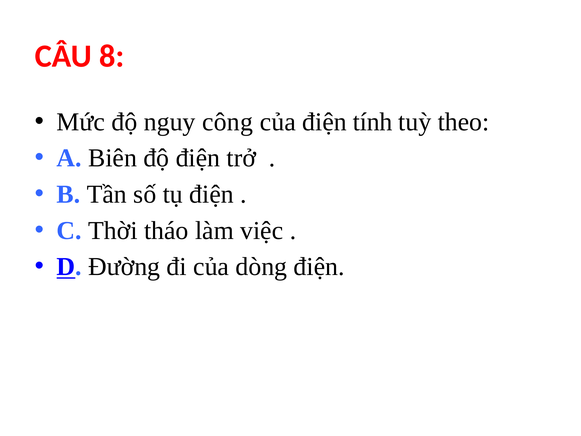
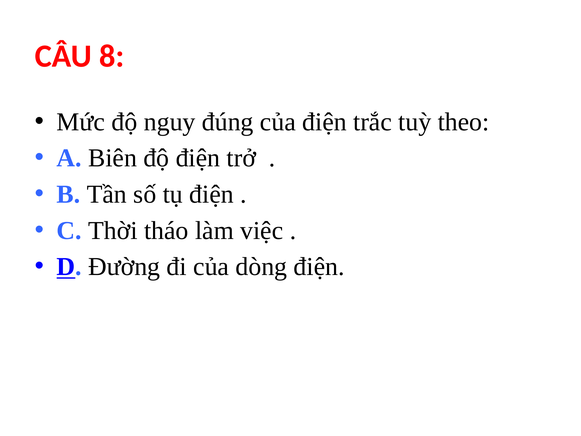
công: công -> đúng
tính: tính -> trắc
